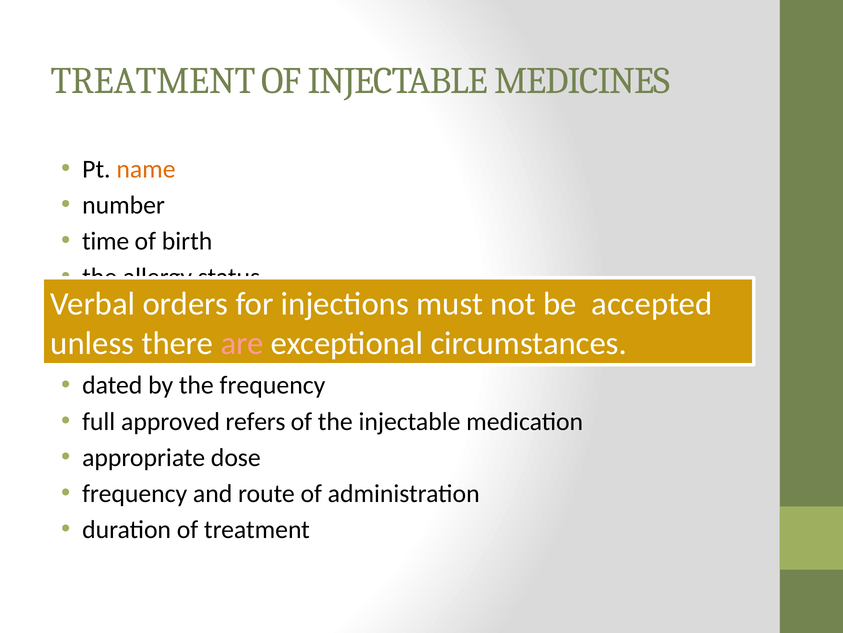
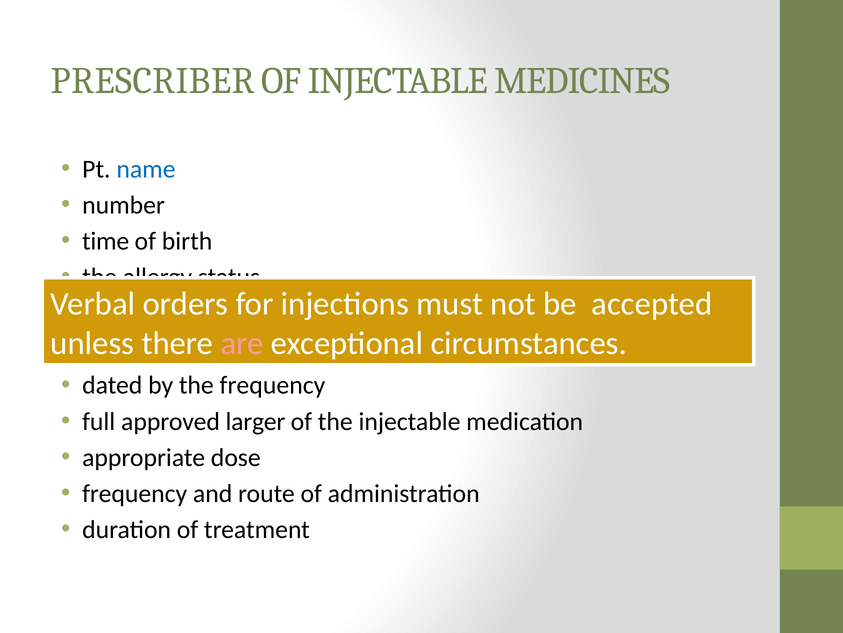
TREATMENT at (153, 81): TREATMENT -> PRESCRIBER
name colour: orange -> blue
refers: refers -> larger
